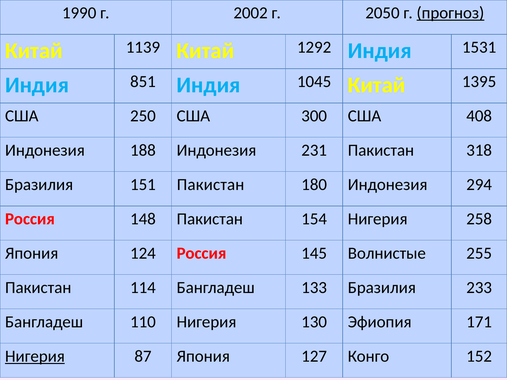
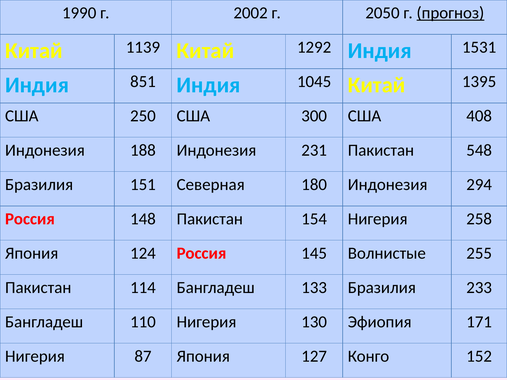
318: 318 -> 548
151 Пакистан: Пакистан -> Северная
Нигерия at (35, 356) underline: present -> none
